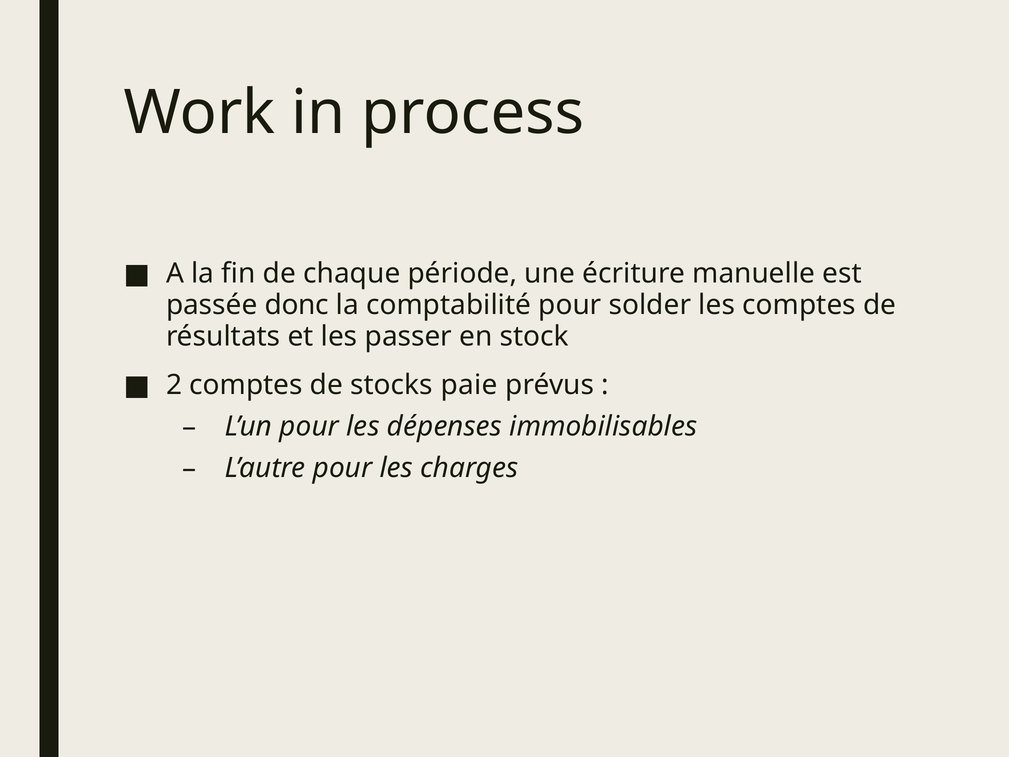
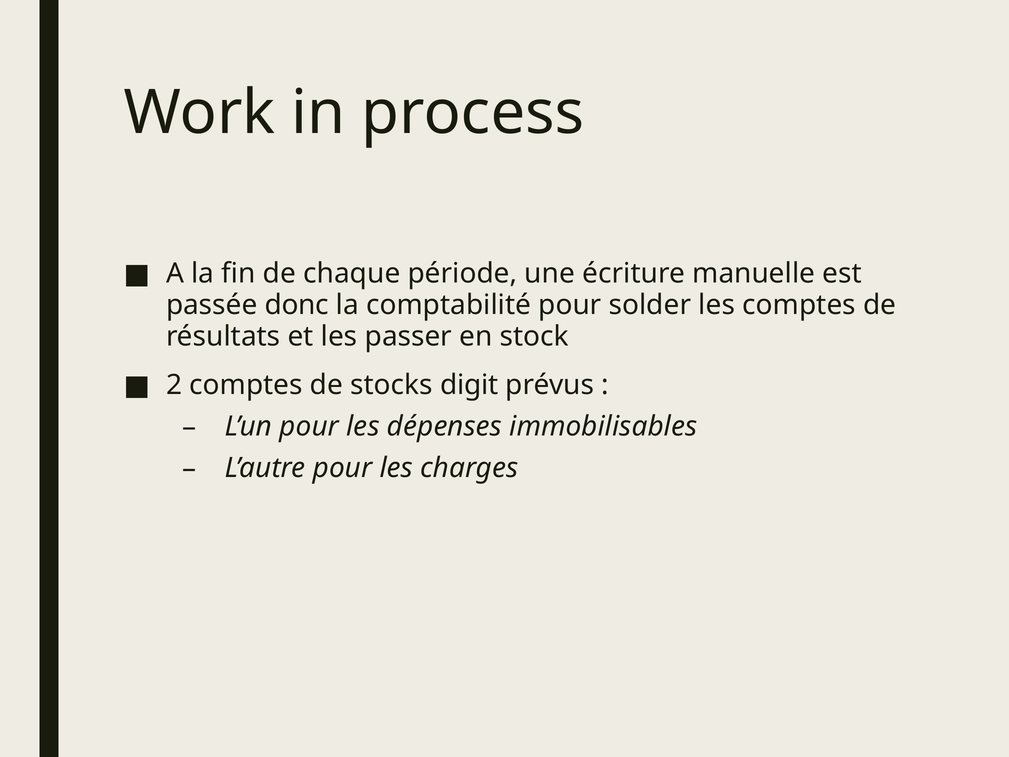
paie: paie -> digit
